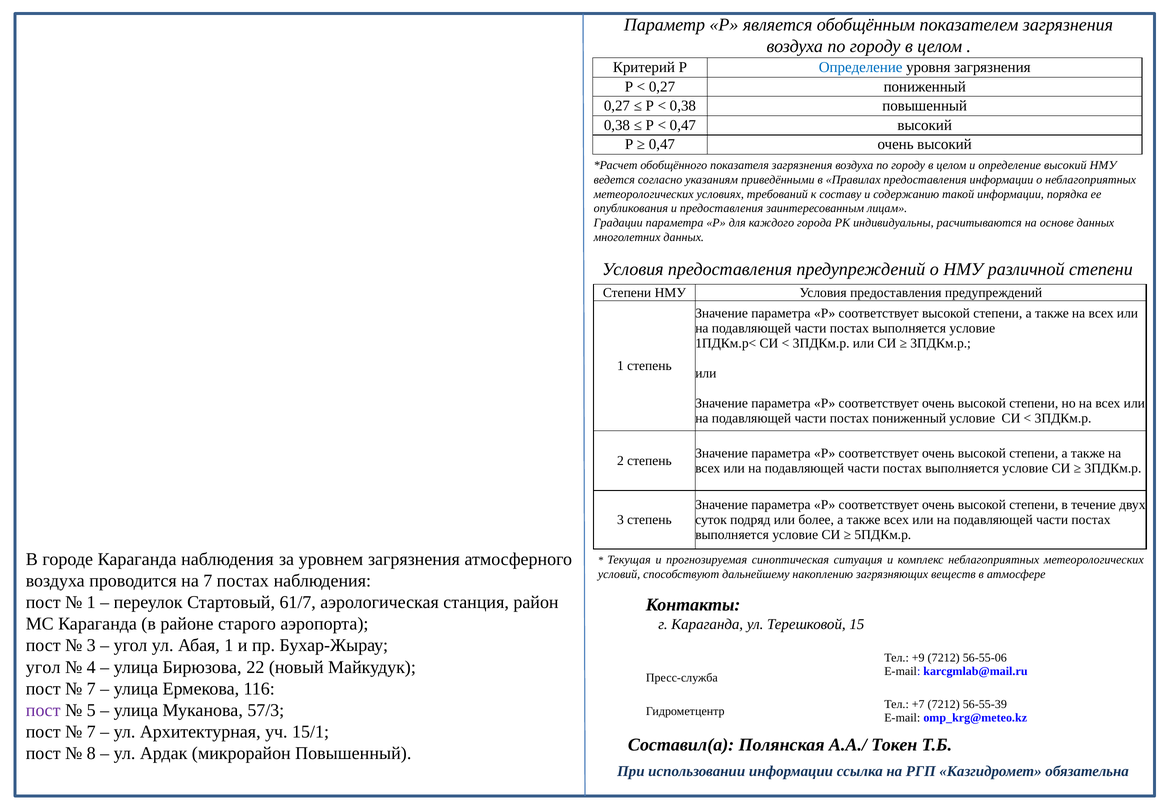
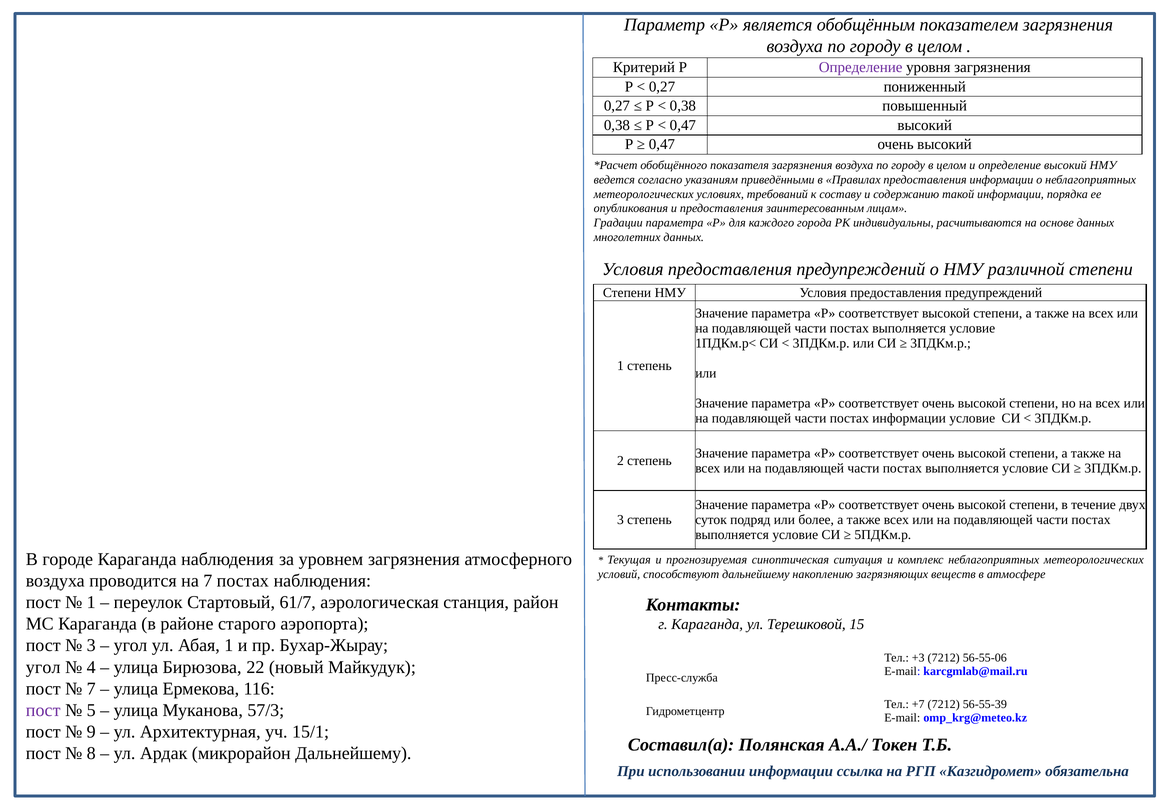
Определение at (861, 67) colour: blue -> purple
постах пониженный: пониженный -> информации
+9: +9 -> +3
7 at (91, 732): 7 -> 9
микрорайон Повышенный: Повышенный -> Дальнейшему
